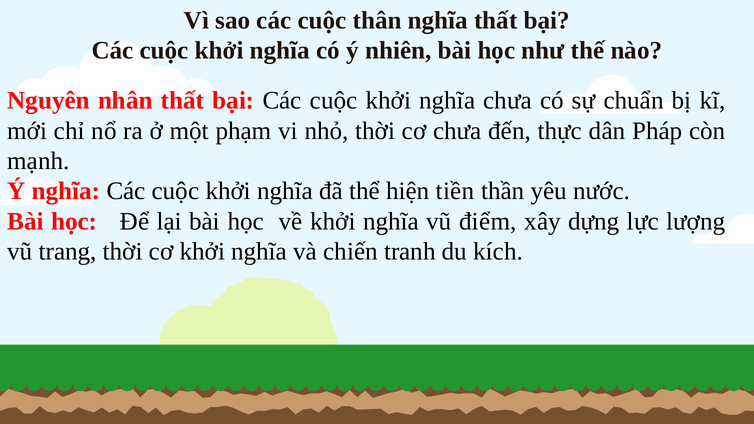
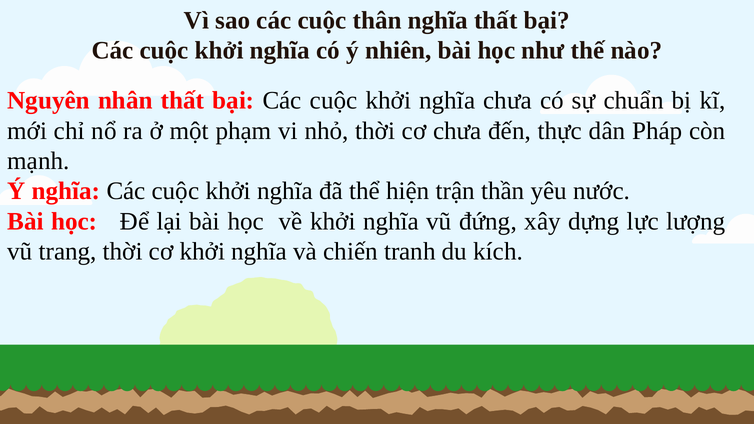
tiền: tiền -> trận
điểm: điểm -> đứng
